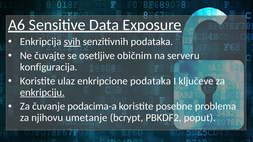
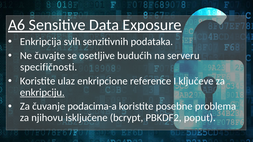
svih underline: present -> none
običnim: običnim -> budućih
konfiguracija: konfiguracija -> specifičnosti
enkripcione podataka: podataka -> reference
umetanje: umetanje -> isključene
